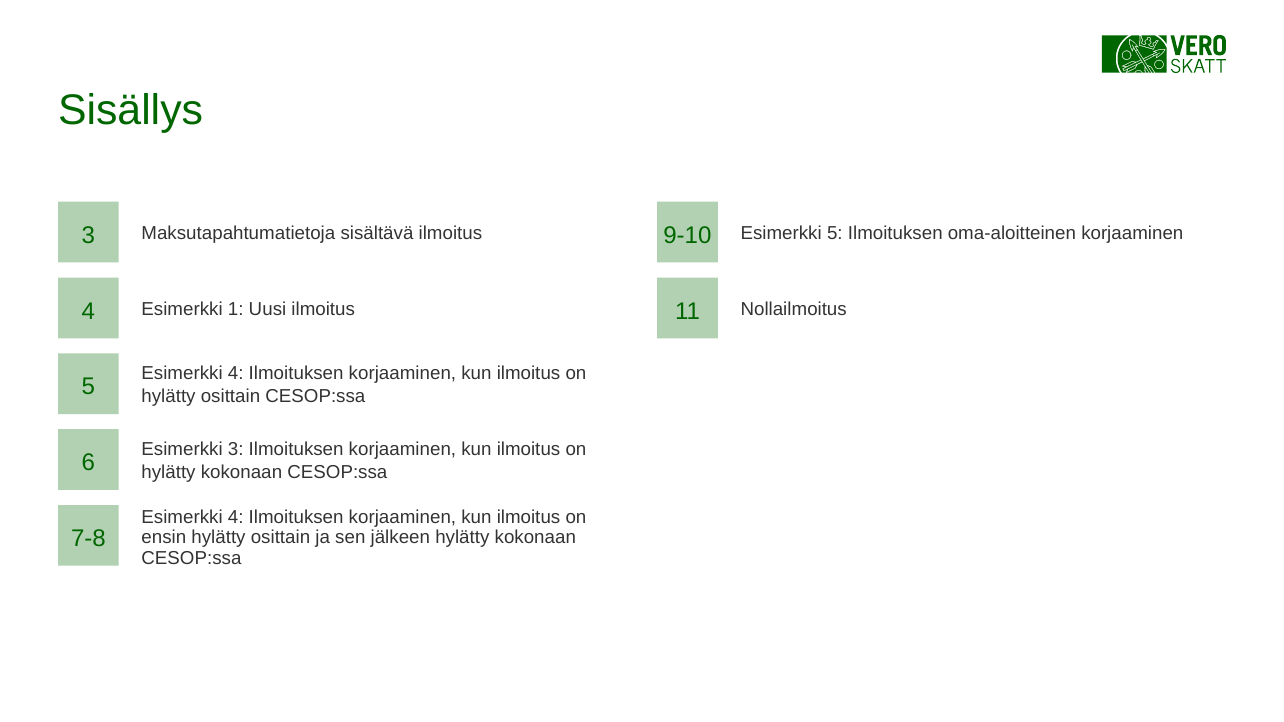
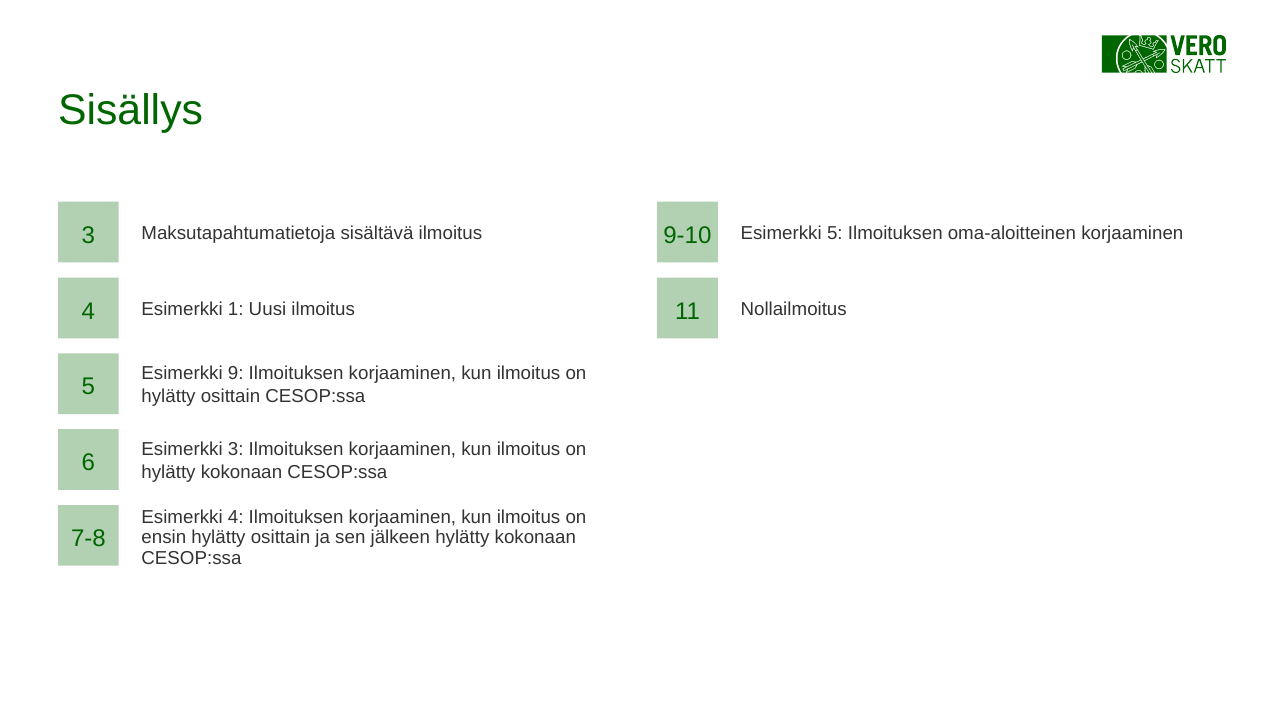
4 at (236, 374): 4 -> 9
